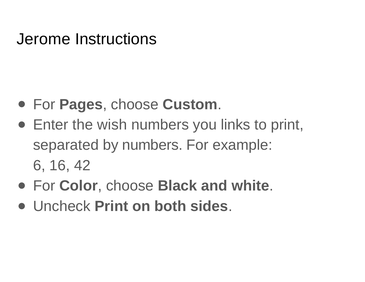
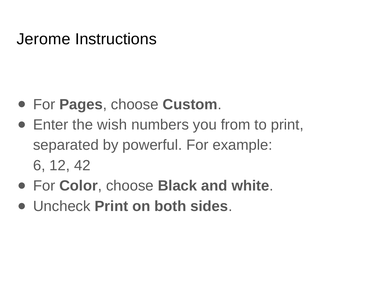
links: links -> from
by numbers: numbers -> powerful
16: 16 -> 12
